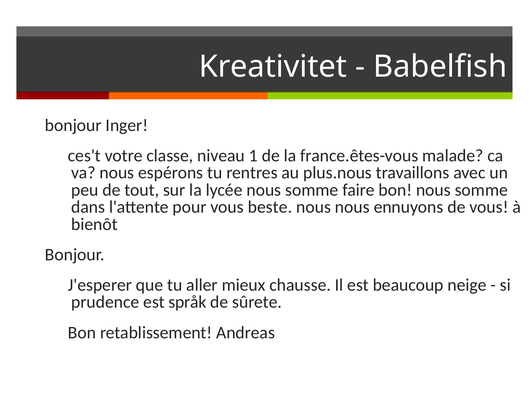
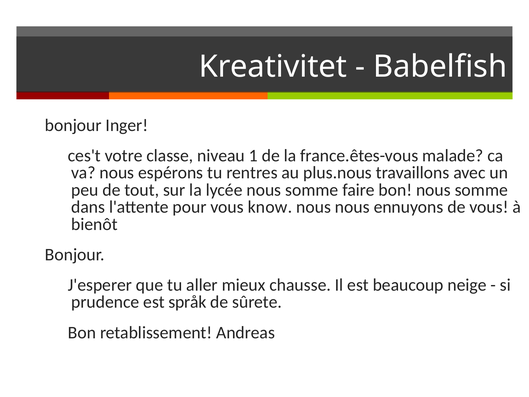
beste: beste -> know
